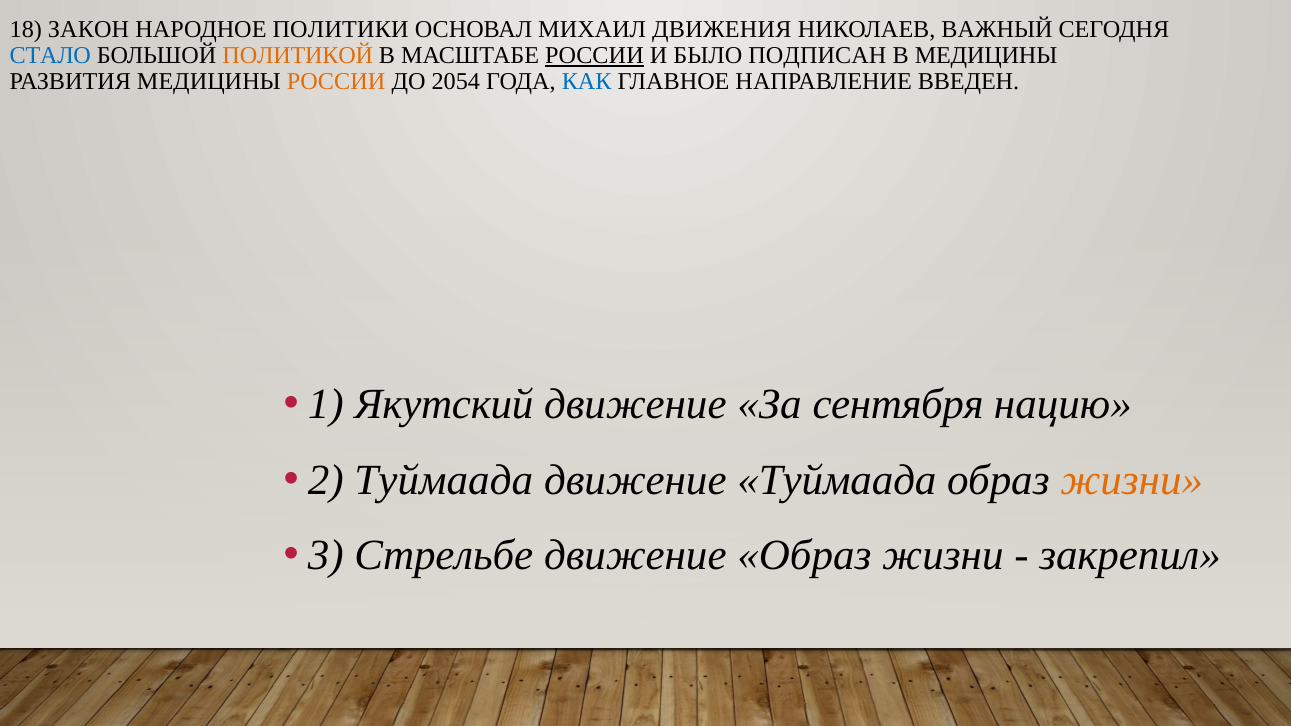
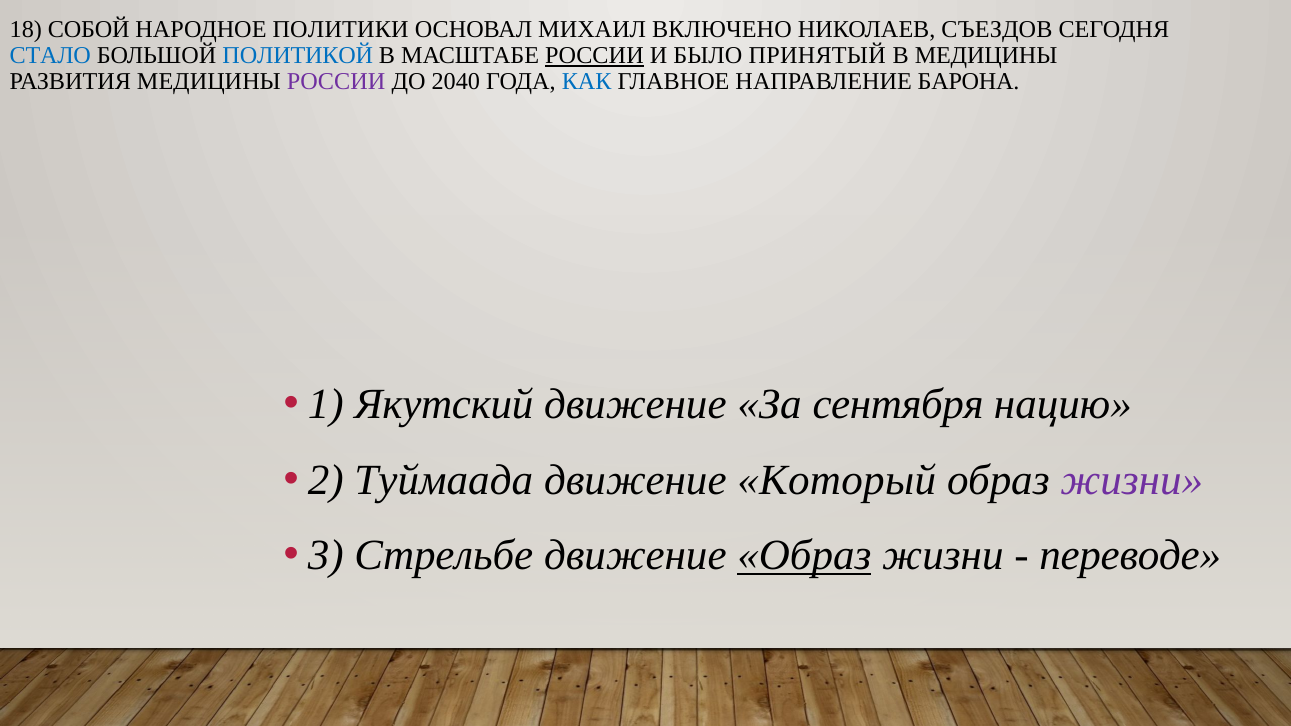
ЗАКОН: ЗАКОН -> СОБОЙ
ДВИЖЕНИЯ: ДВИЖЕНИЯ -> ВКЛЮЧЕНО
ВАЖНЫЙ: ВАЖНЫЙ -> СЪЕЗДОВ
ПОЛИТИКОЙ colour: orange -> blue
ПОДПИСАН: ПОДПИСАН -> ПРИНЯТЫЙ
РОССИИ at (336, 82) colour: orange -> purple
2054: 2054 -> 2040
ВВЕДЕН: ВВЕДЕН -> БАРОНА
движение Туймаада: Туймаада -> Который
жизни at (1132, 480) colour: orange -> purple
Образ at (804, 556) underline: none -> present
закрепил: закрепил -> переводе
